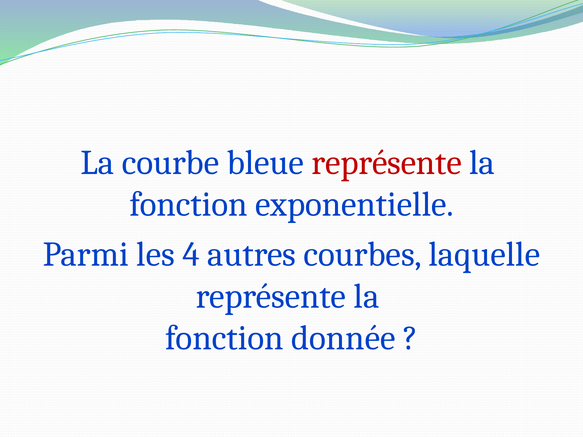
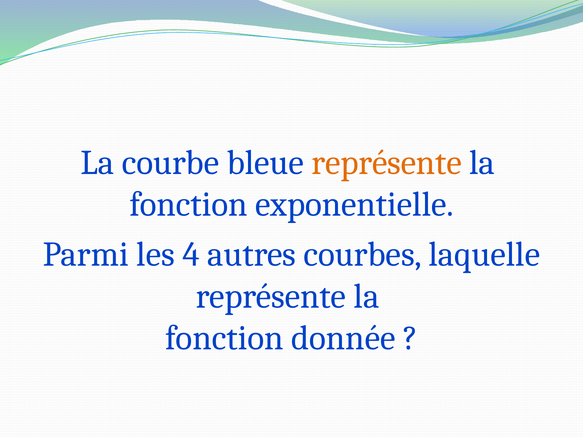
représente at (387, 163) colour: red -> orange
